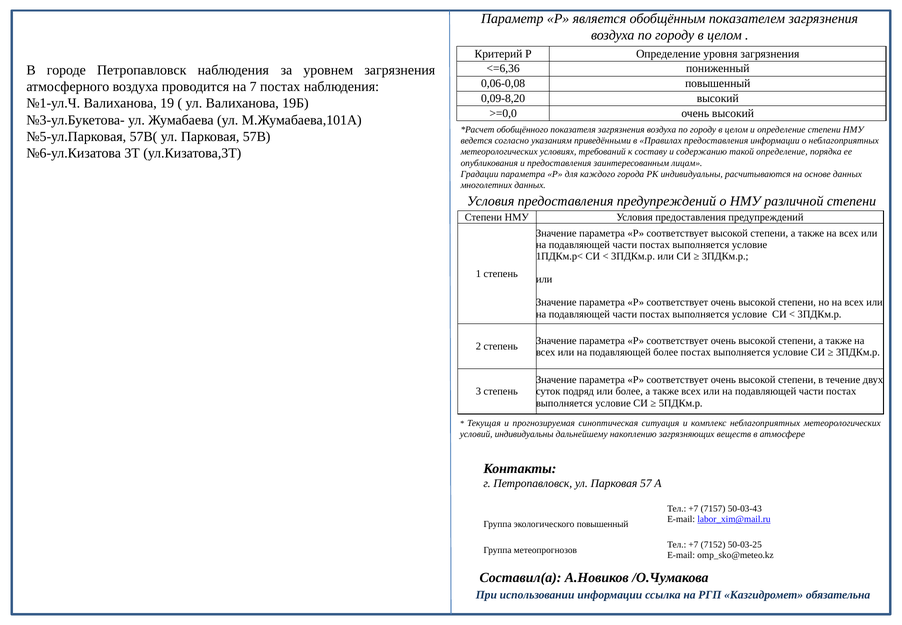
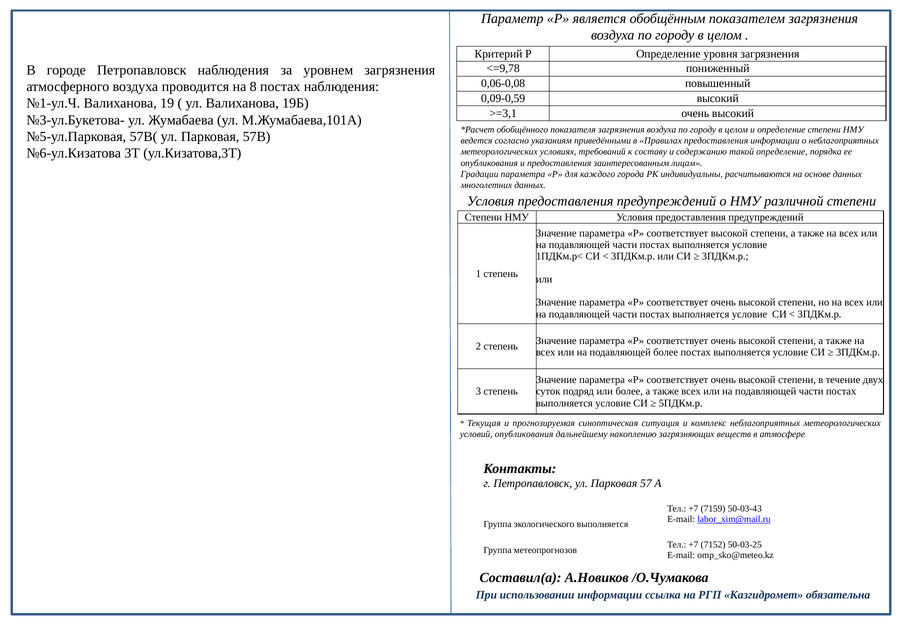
<=6,36: <=6,36 -> <=9,78
7: 7 -> 8
0,09-8,20: 0,09-8,20 -> 0,09-0,59
>=0,0: >=0,0 -> >=3,1
условий индивидуальны: индивидуальны -> опубликования
7157: 7157 -> 7159
экологического повышенный: повышенный -> выполняется
